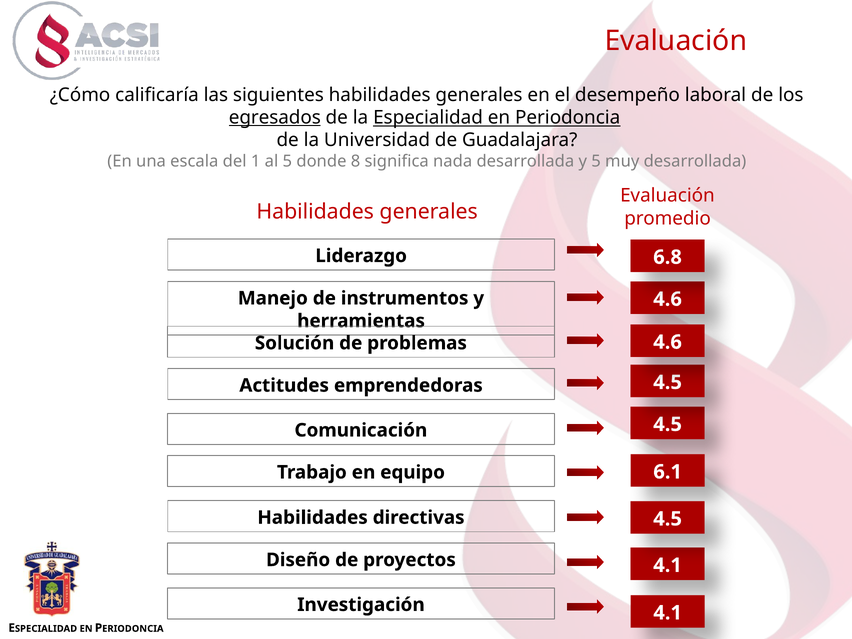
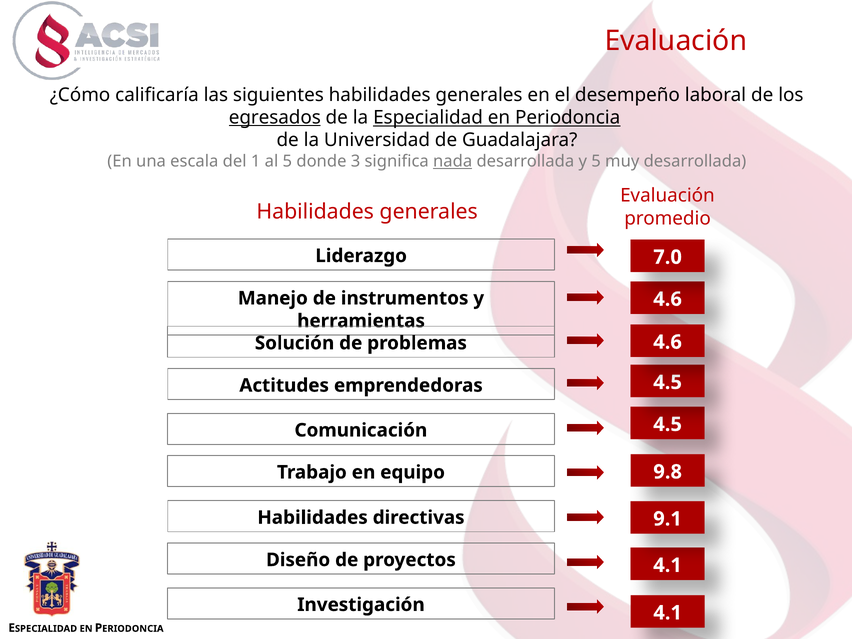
8: 8 -> 3
nada underline: none -> present
6.8: 6.8 -> 7.0
6.1: 6.1 -> 9.8
4.5 at (668, 519): 4.5 -> 9.1
